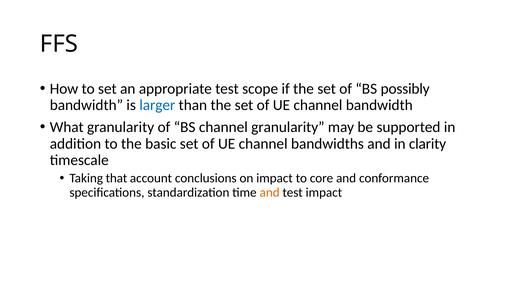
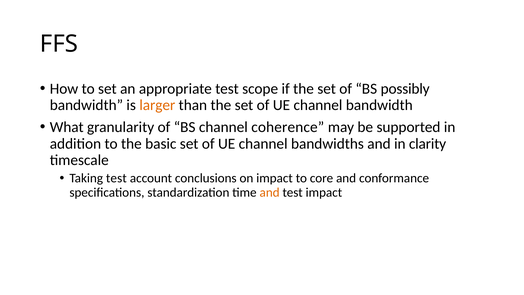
larger colour: blue -> orange
channel granularity: granularity -> coherence
Taking that: that -> test
